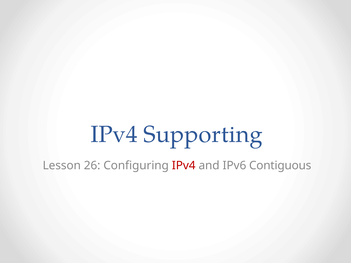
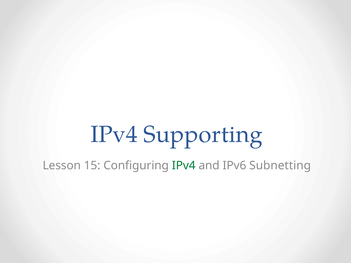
26: 26 -> 15
IPv4 at (184, 166) colour: red -> green
Contiguous: Contiguous -> Subnetting
